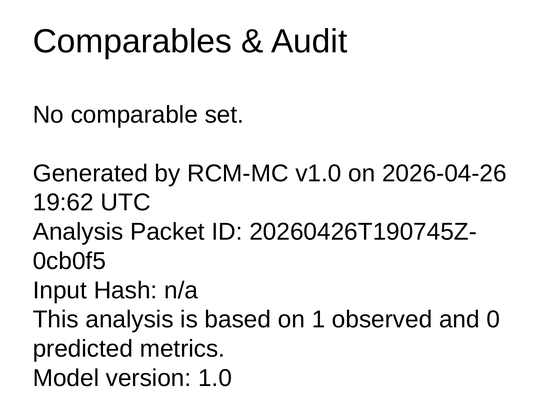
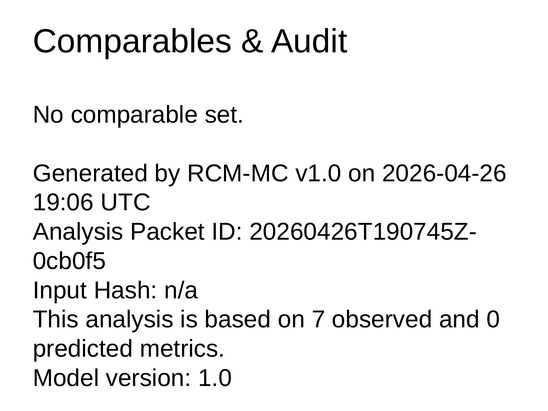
19:62: 19:62 -> 19:06
1: 1 -> 7
